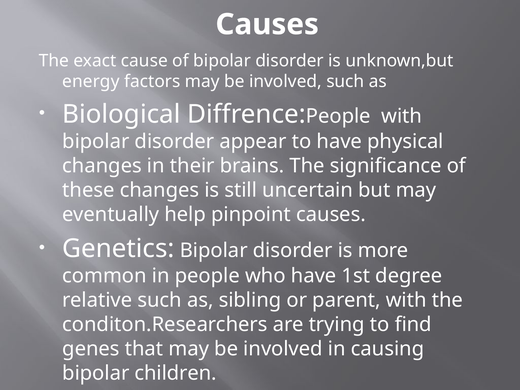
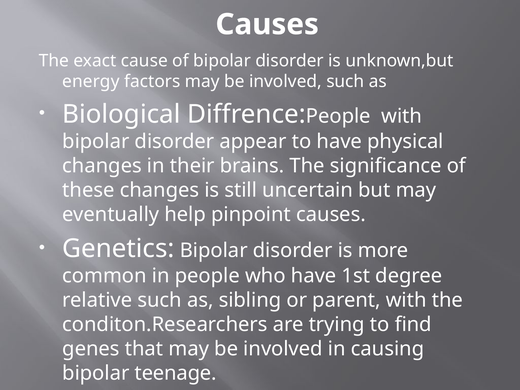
children: children -> teenage
